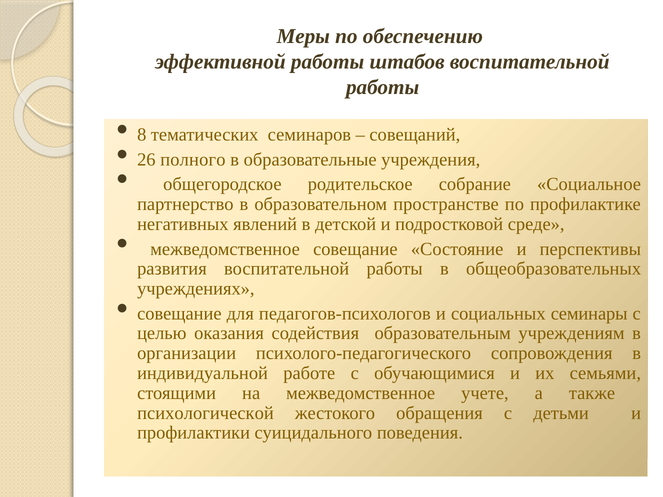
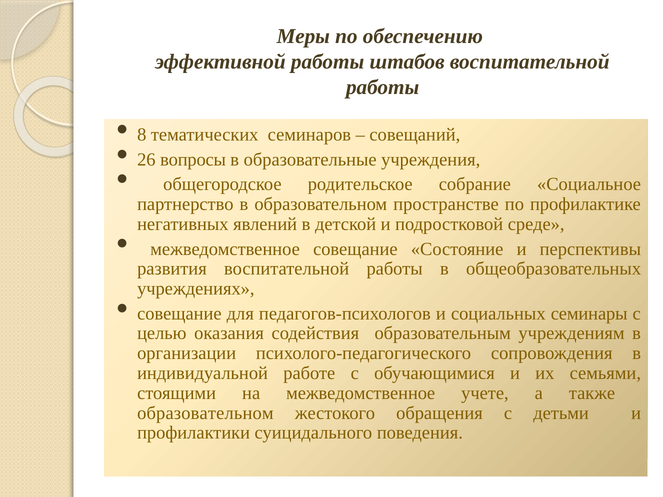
полного: полного -> вопросы
психологической at (205, 413): психологической -> образовательном
